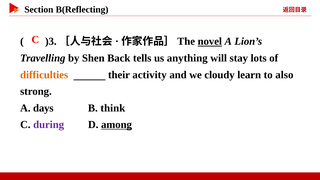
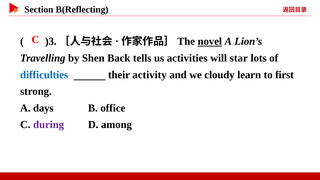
anything: anything -> activities
stay: stay -> star
difficulties colour: orange -> blue
also: also -> first
think: think -> office
among underline: present -> none
